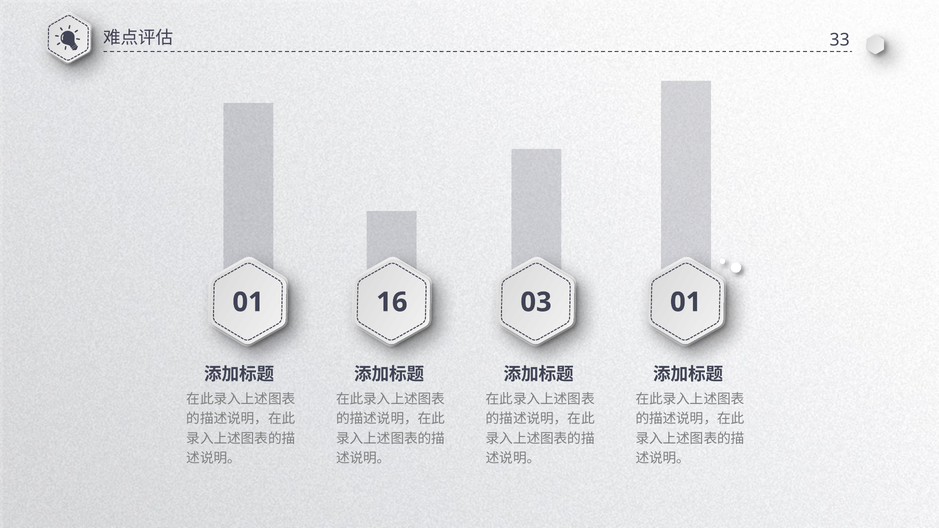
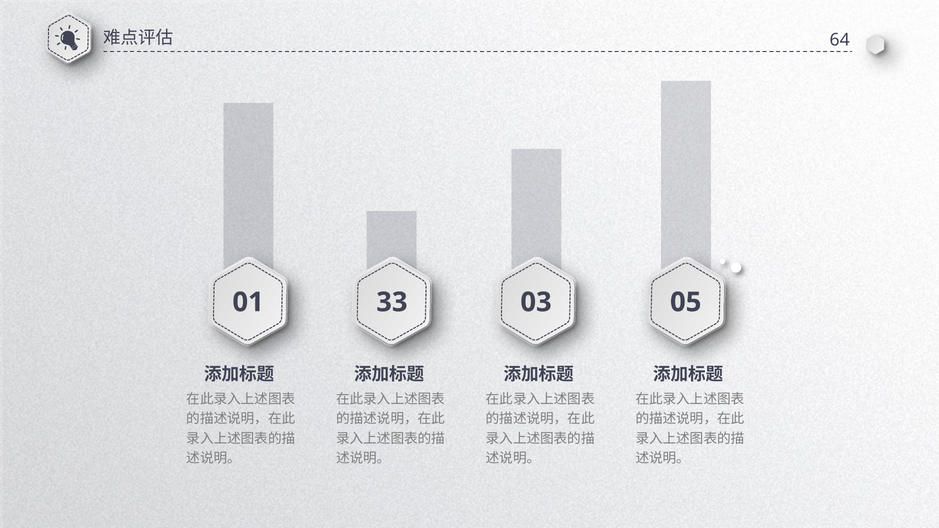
33: 33 -> 64
16: 16 -> 33
03 01: 01 -> 05
